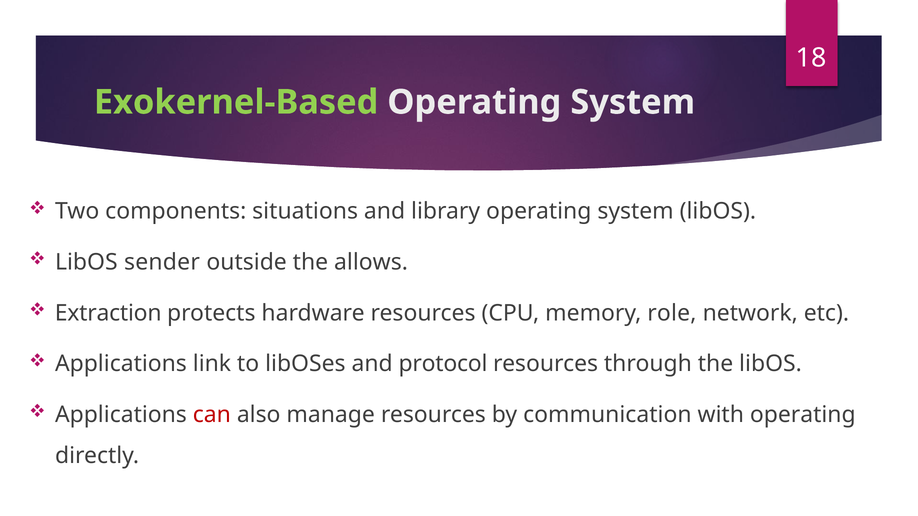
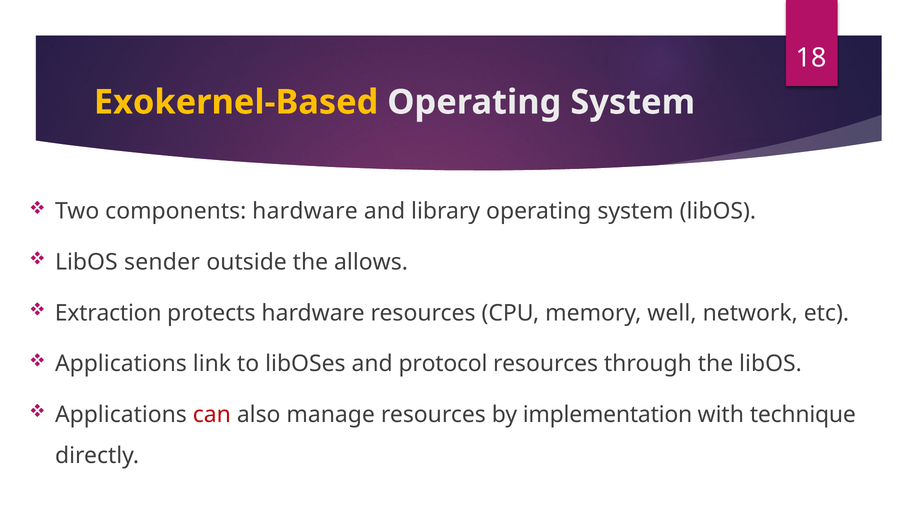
Exokernel-Based colour: light green -> yellow
components situations: situations -> hardware
role: role -> well
communication: communication -> implementation
with operating: operating -> technique
